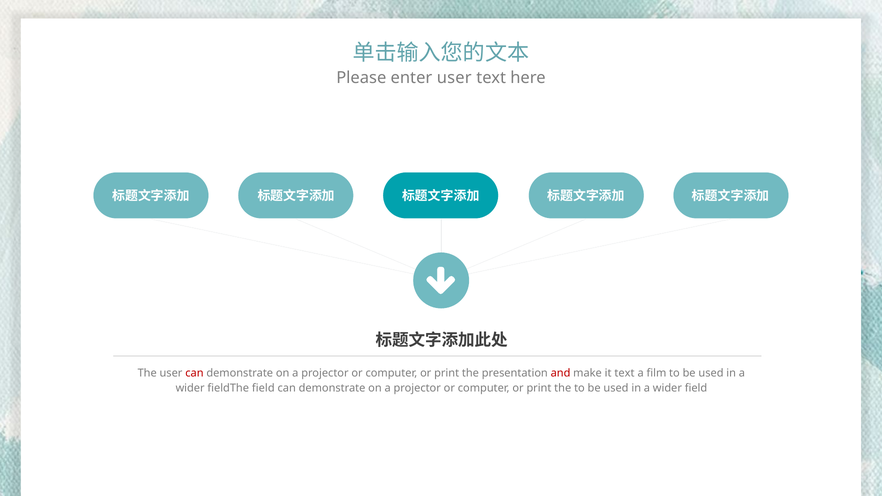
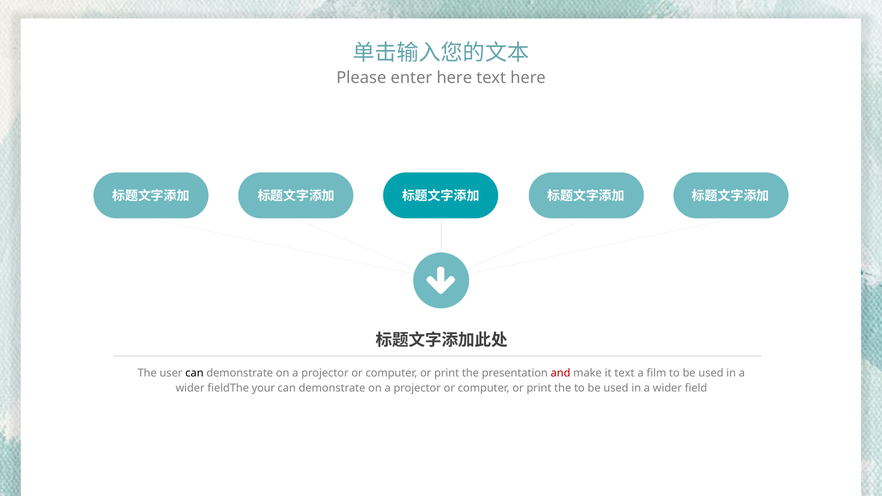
enter user: user -> here
can at (194, 373) colour: red -> black
fieldThe field: field -> your
